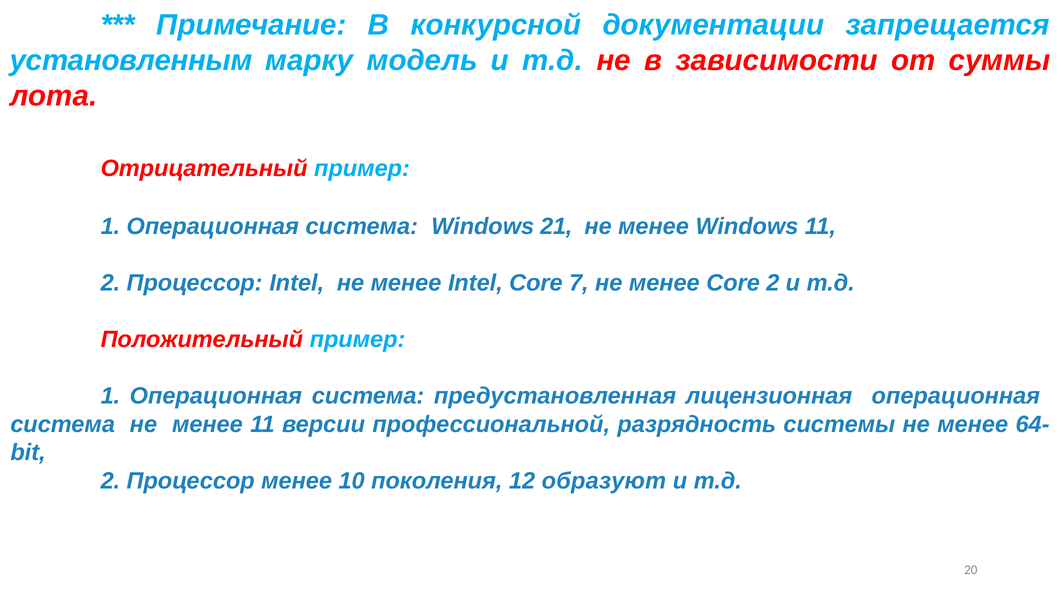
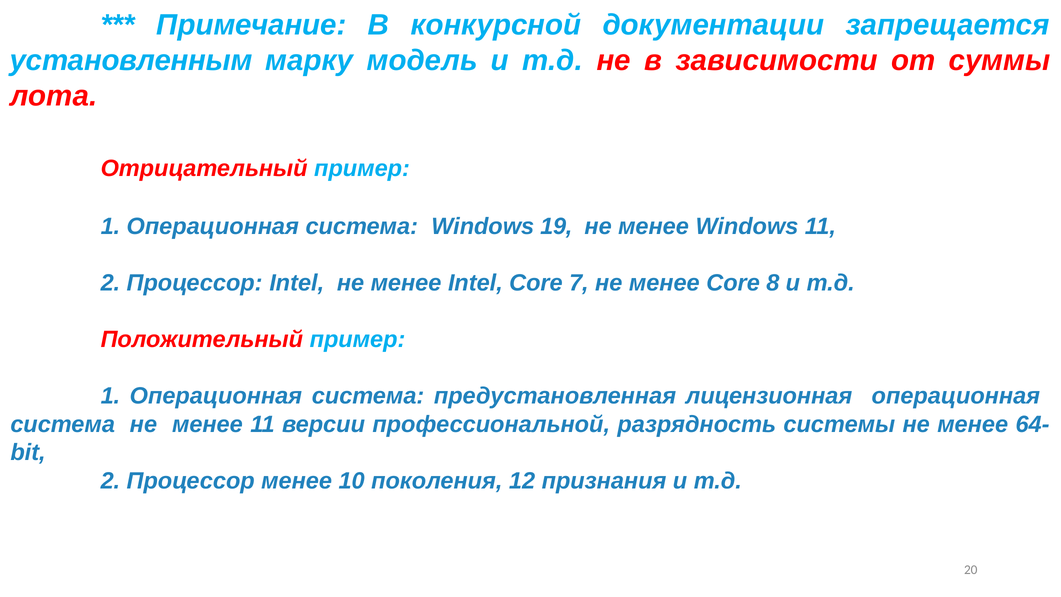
21: 21 -> 19
Core 2: 2 -> 8
образуют: образуют -> признания
